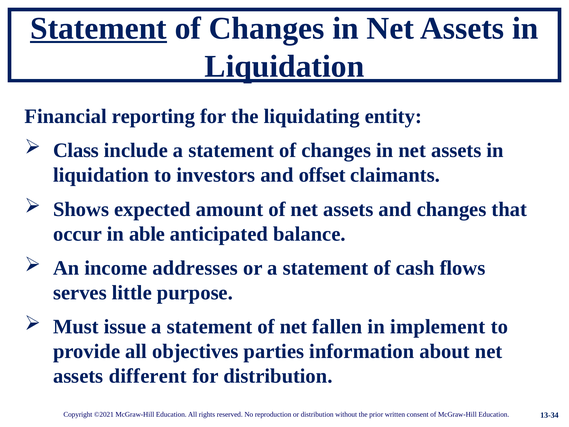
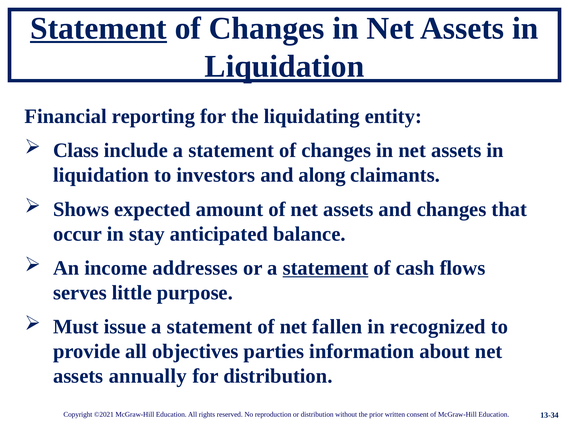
offset: offset -> along
able: able -> stay
statement at (326, 268) underline: none -> present
implement: implement -> recognized
different: different -> annually
